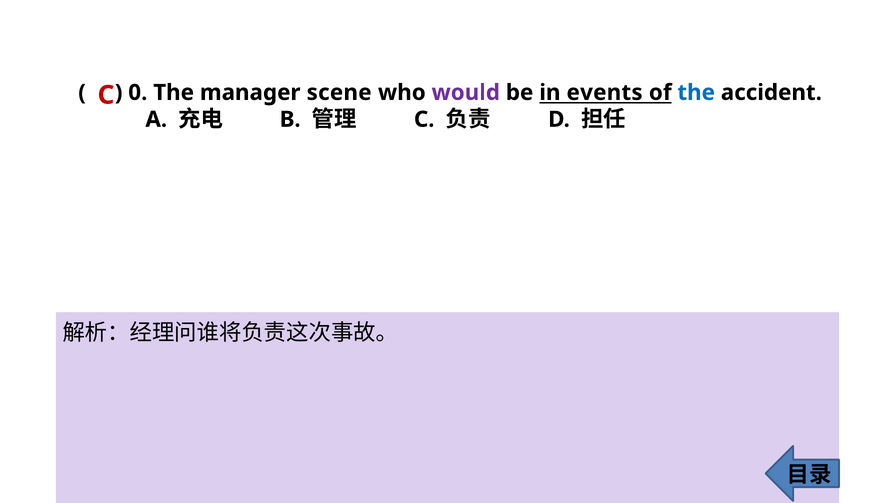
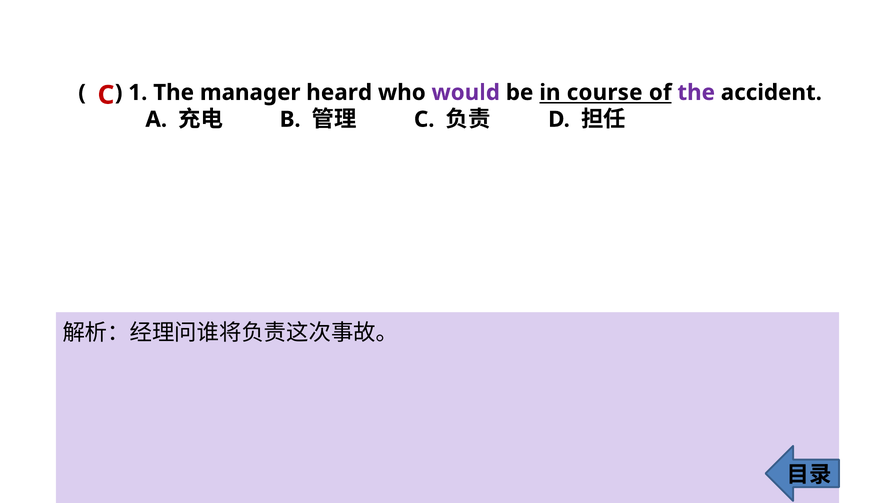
0: 0 -> 1
scene: scene -> heard
events: events -> course
the at (696, 93) colour: blue -> purple
